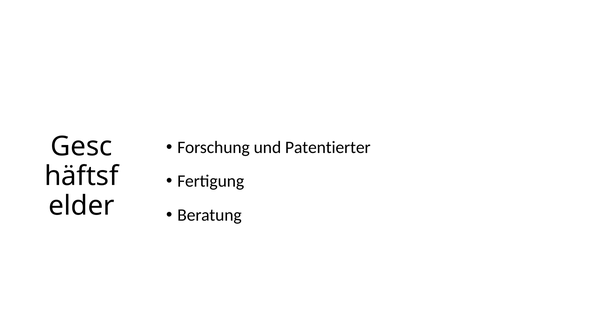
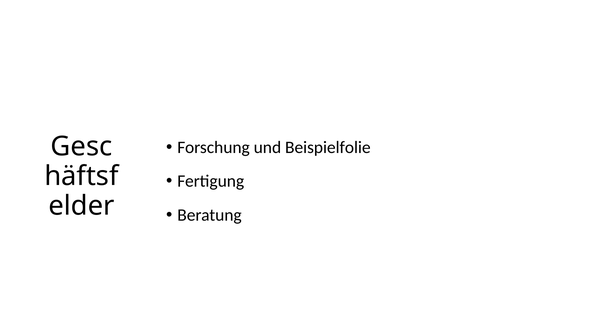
Patentierter: Patentierter -> Beispielfolie
